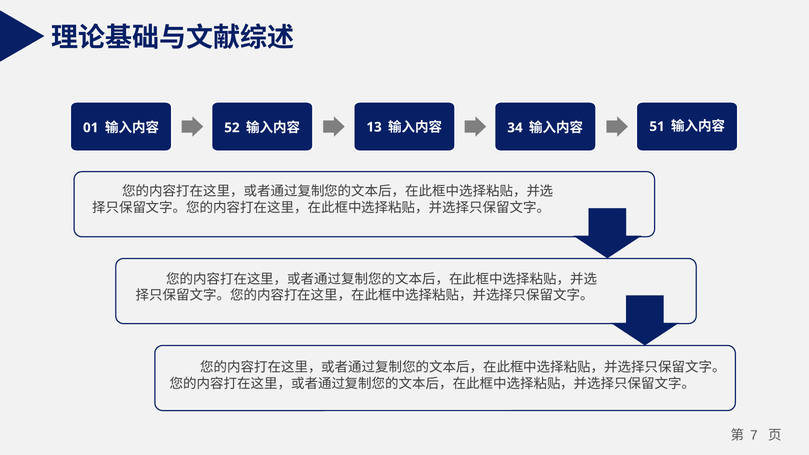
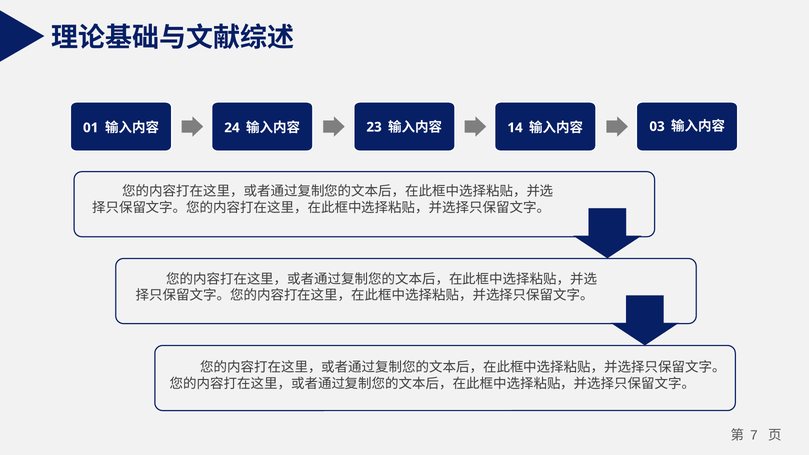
52: 52 -> 24
13: 13 -> 23
34: 34 -> 14
51: 51 -> 03
